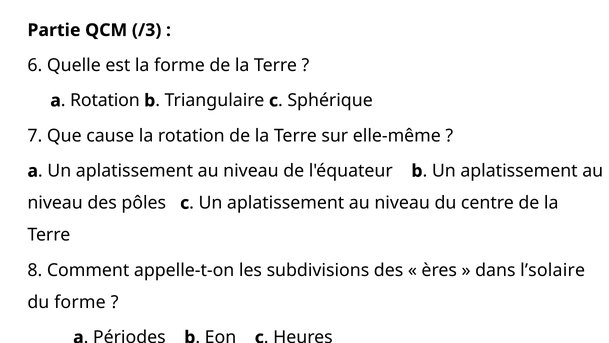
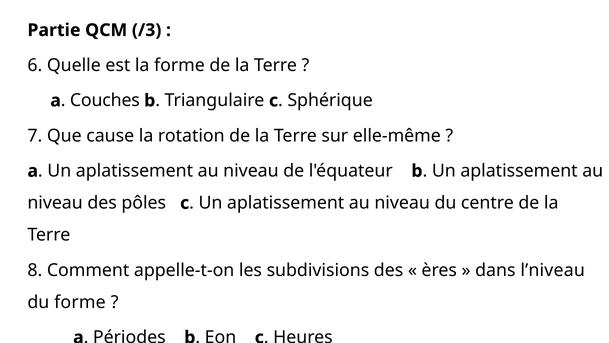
Rotation at (105, 100): Rotation -> Couches
l’solaire: l’solaire -> l’niveau
